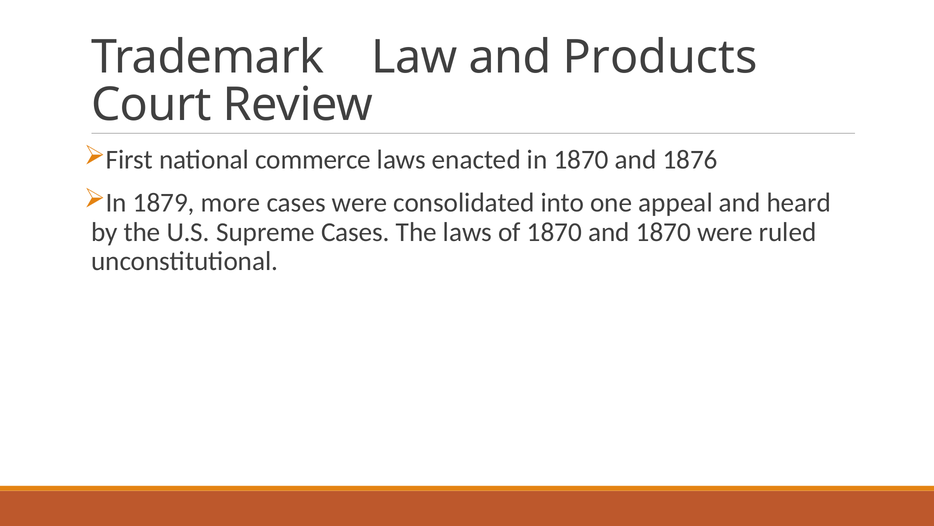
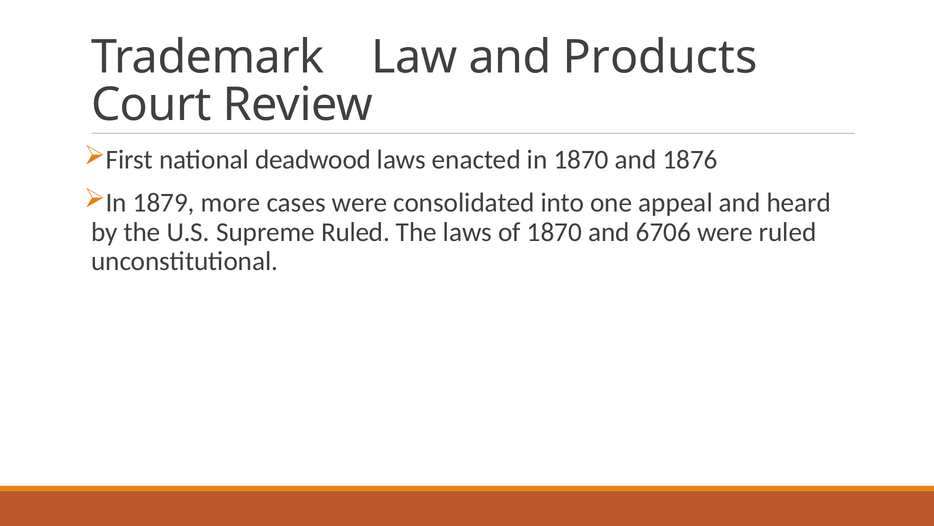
commerce: commerce -> deadwood
Supreme Cases: Cases -> Ruled
and 1870: 1870 -> 6706
